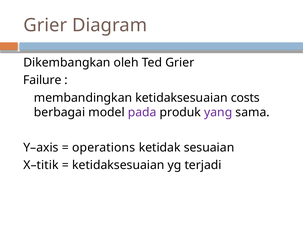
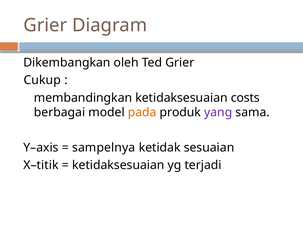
Failure: Failure -> Cukup
pada colour: purple -> orange
operations: operations -> sampelnya
